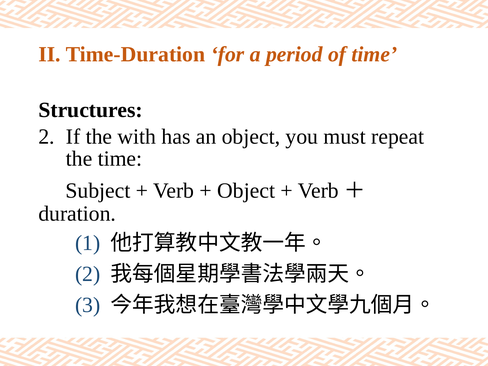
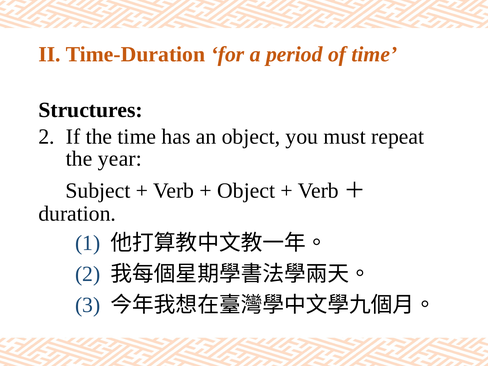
the with: with -> time
the time: time -> year
